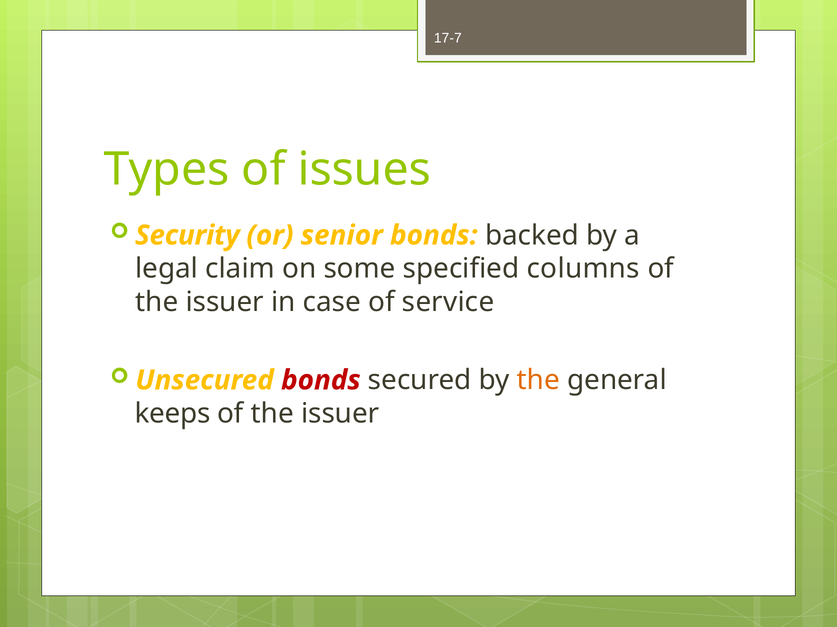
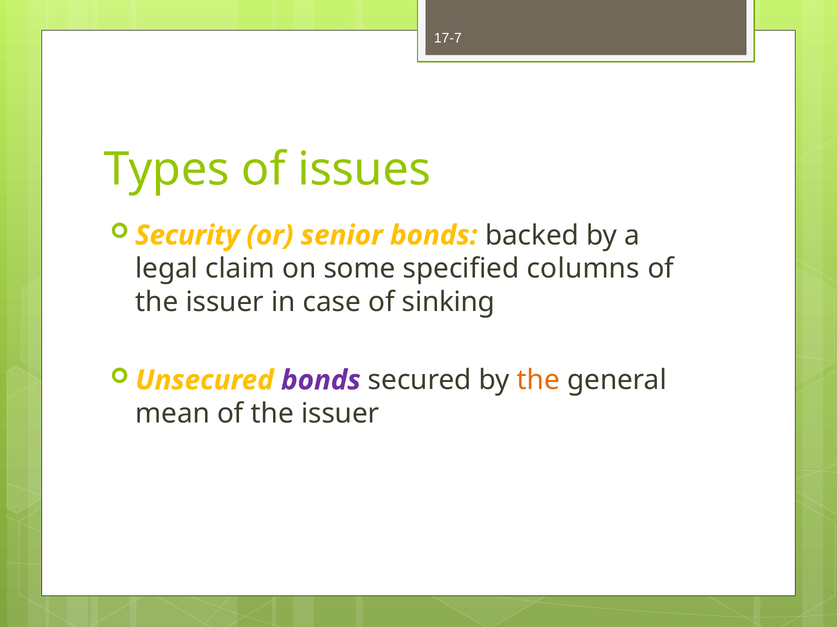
service: service -> sinking
bonds at (321, 381) colour: red -> purple
keeps: keeps -> mean
